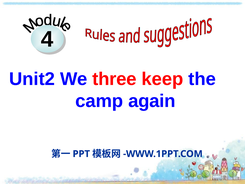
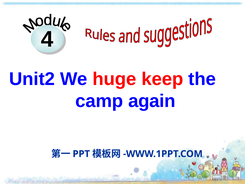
three: three -> huge
